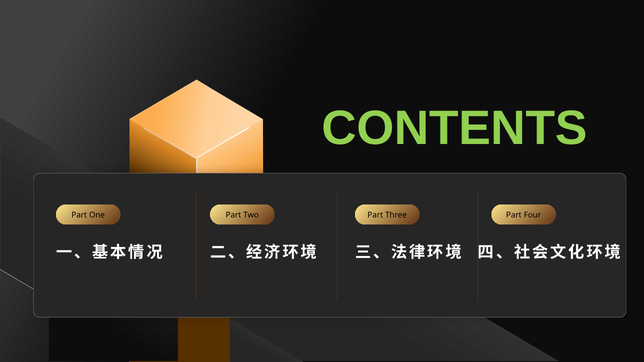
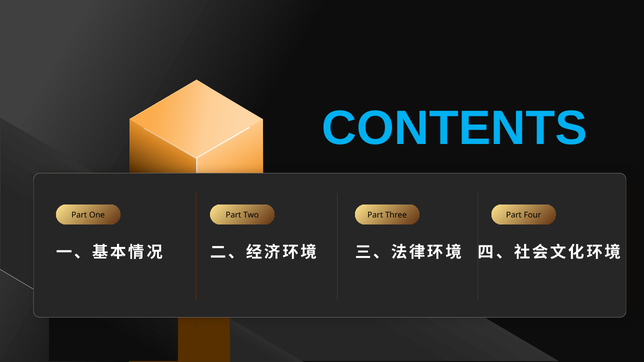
CONTENTS colour: light green -> light blue
